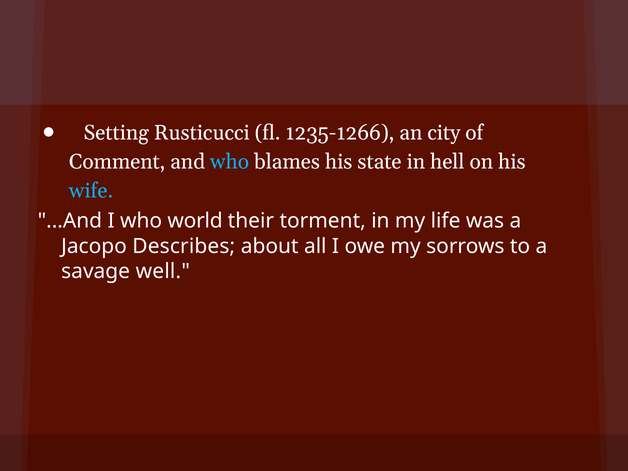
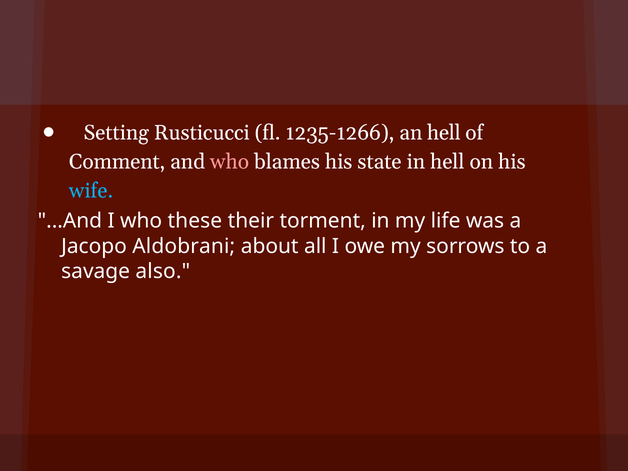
an city: city -> hell
who at (230, 162) colour: light blue -> pink
world: world -> these
Describes: Describes -> Aldobrani
well: well -> also
